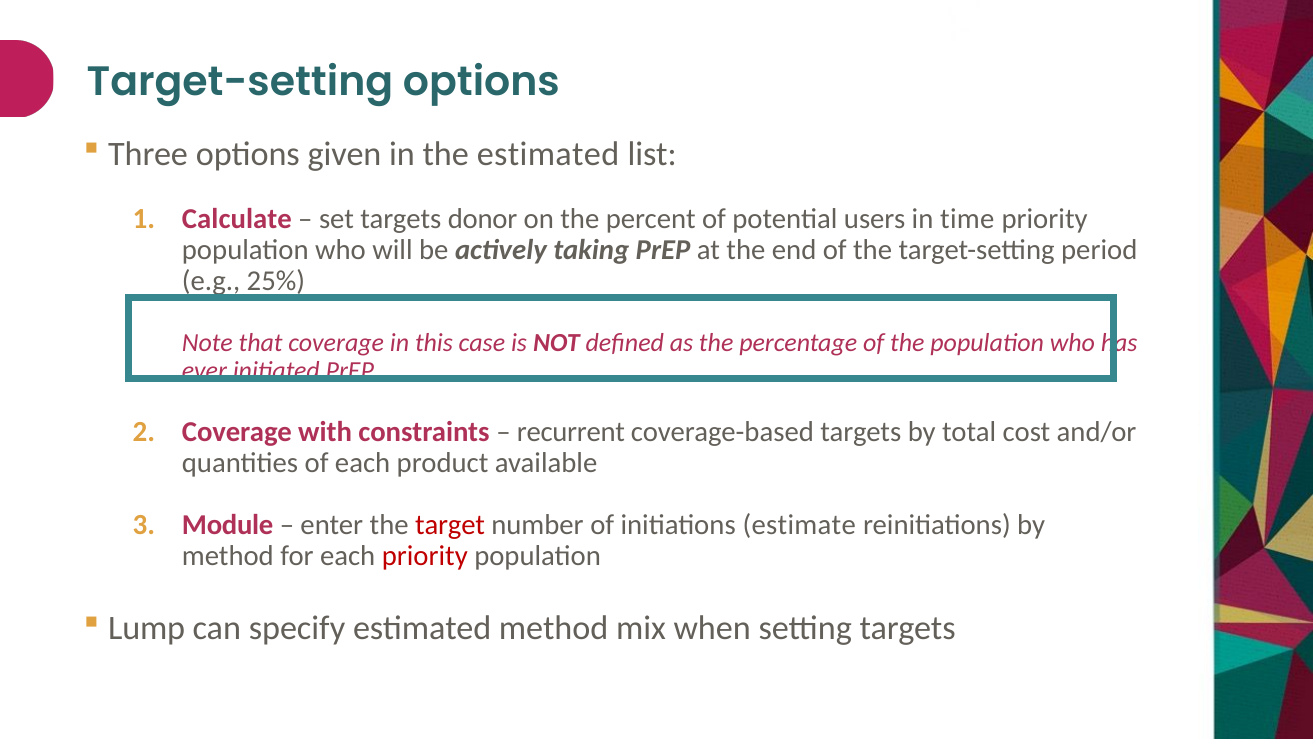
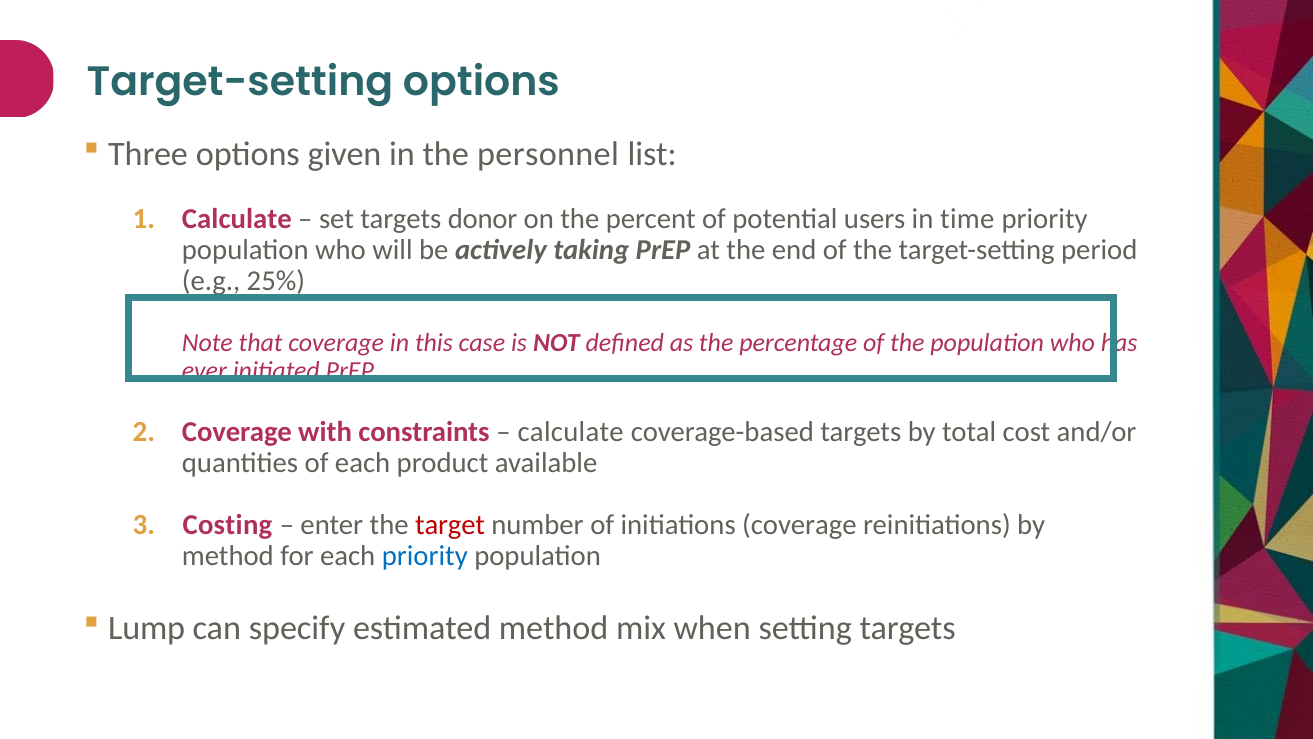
the estimated: estimated -> personnel
recurrent at (571, 431): recurrent -> calculate
Module: Module -> Costing
initiations estimate: estimate -> coverage
priority at (425, 556) colour: red -> blue
